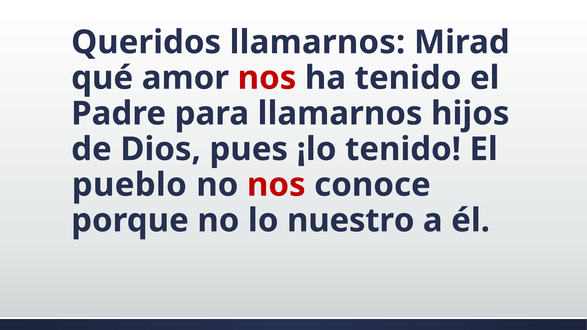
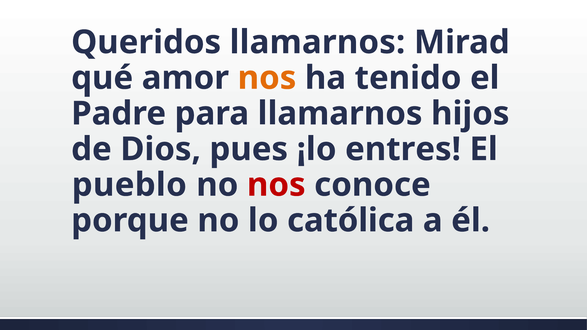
nos at (267, 78) colour: red -> orange
¡lo tenido: tenido -> entres
nuestro: nuestro -> católica
